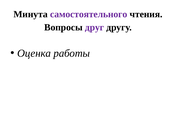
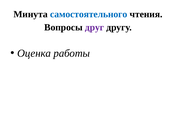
самостоятельного colour: purple -> blue
